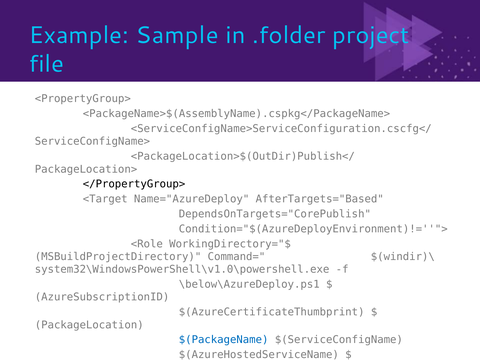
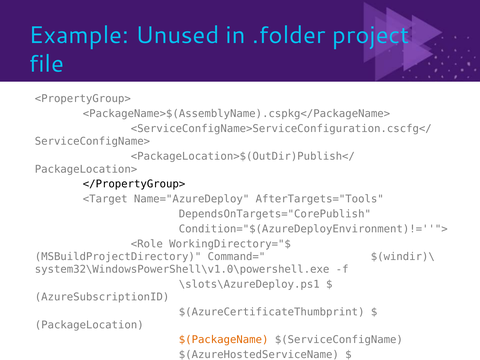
Sample: Sample -> Unused
AfterTargets="Based: AfterTargets="Based -> AfterTargets="Tools
\below\AzureDeploy.ps1: \below\AzureDeploy.ps1 -> \slots\AzureDeploy.ps1
$(PackageName colour: blue -> orange
